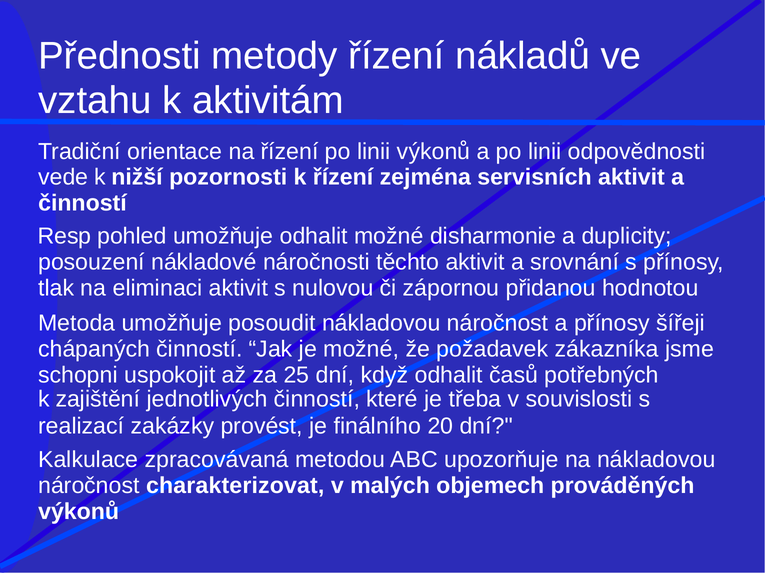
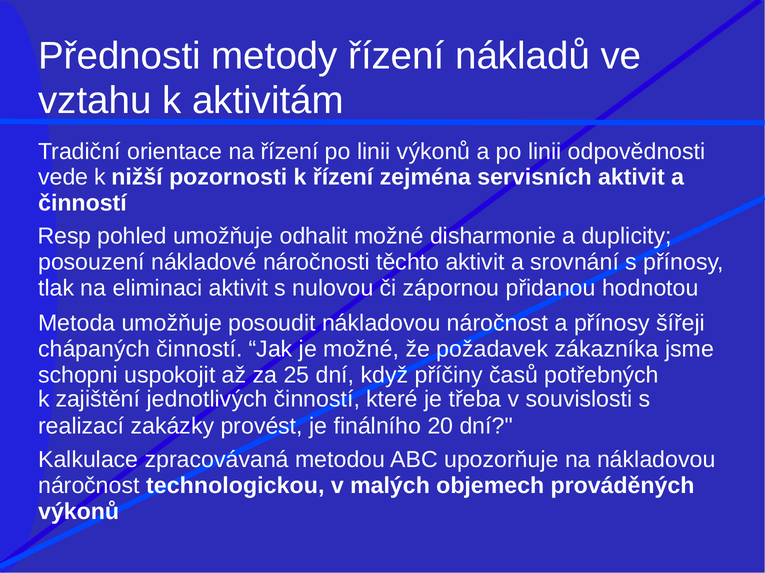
když odhalit: odhalit -> příčiny
charakterizovat: charakterizovat -> technologickou
